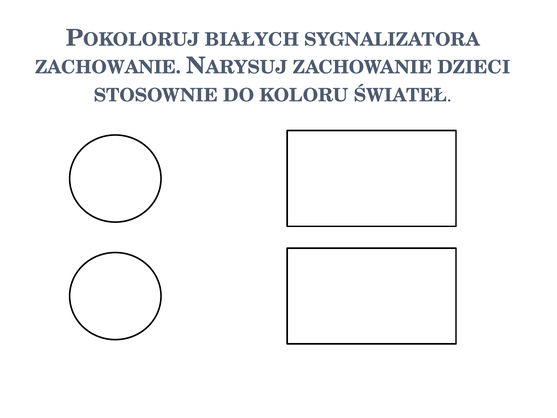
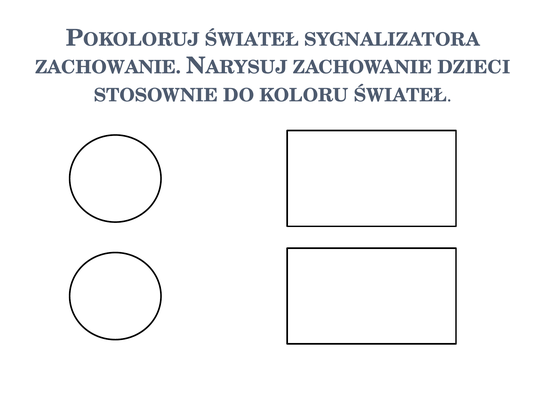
BIAŁYCH at (252, 40): BIAŁYCH -> ŚWIATEŁ
